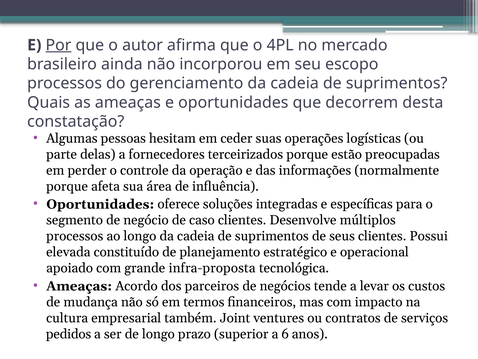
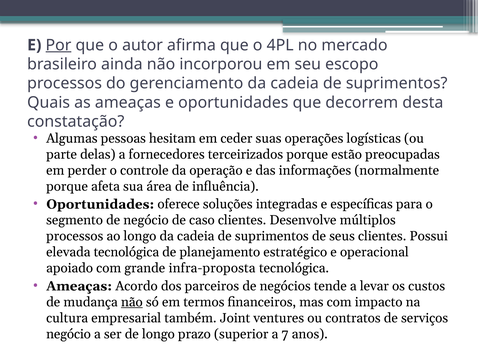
elevada constituído: constituído -> tecnológica
não at (132, 302) underline: none -> present
pedidos at (69, 333): pedidos -> negócio
6: 6 -> 7
